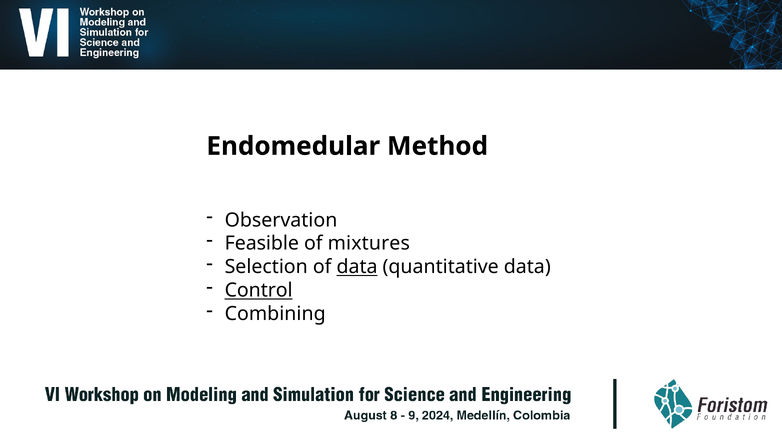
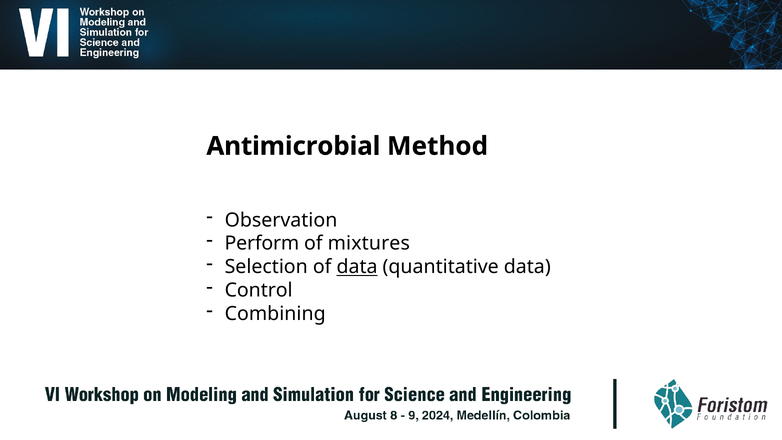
Endomedular: Endomedular -> Antimicrobial
Feasible: Feasible -> Perform
Control underline: present -> none
